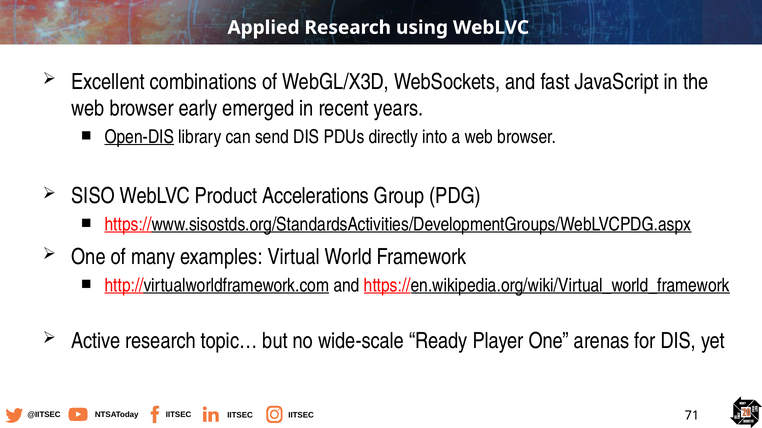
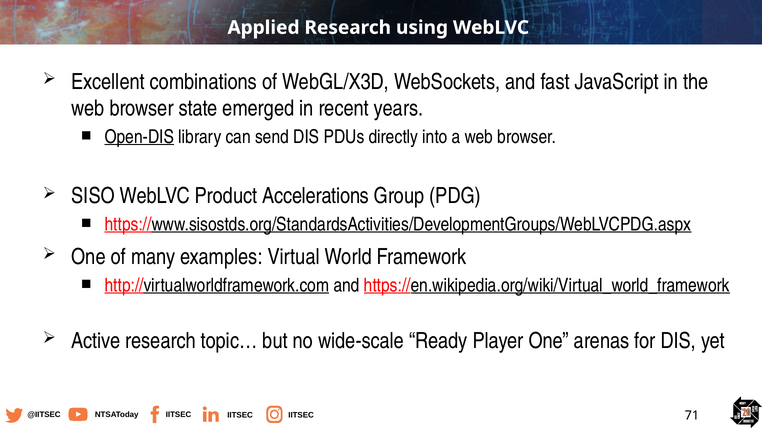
early: early -> state
